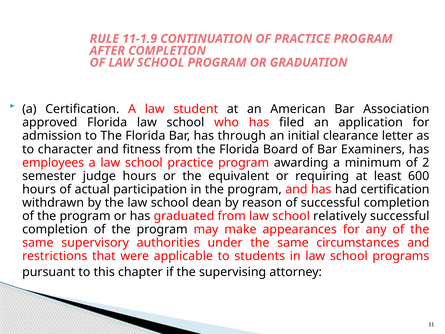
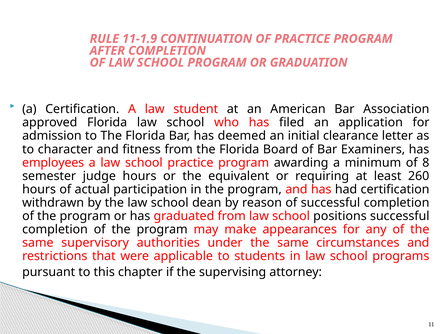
through: through -> deemed
2: 2 -> 8
600: 600 -> 260
relatively: relatively -> positions
